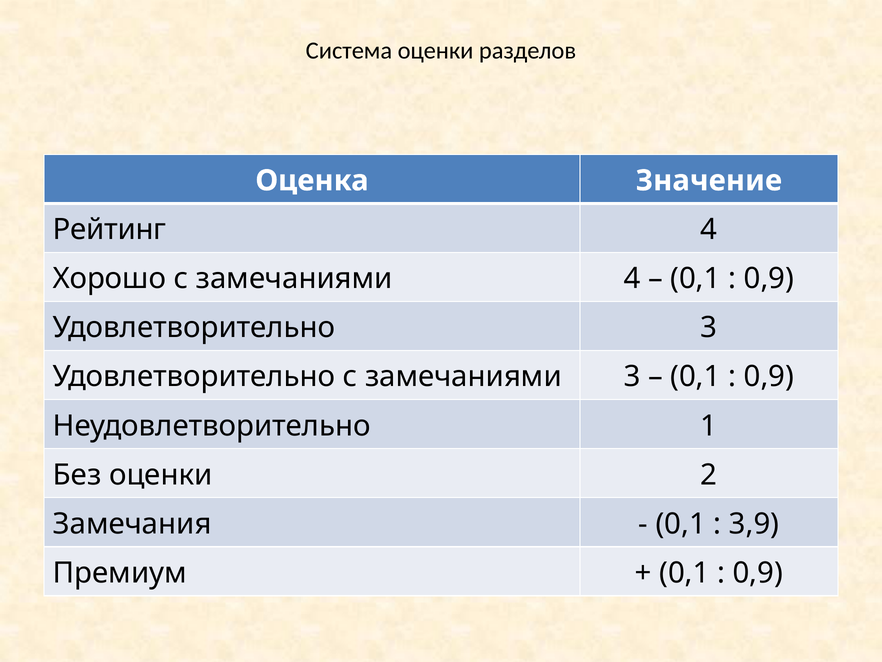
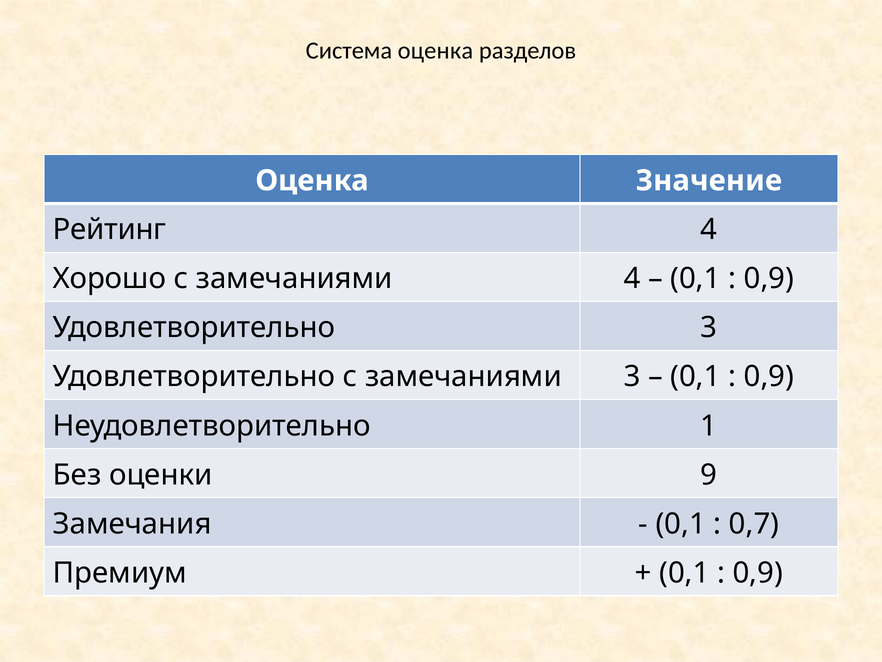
Система оценки: оценки -> оценка
2: 2 -> 9
3,9: 3,9 -> 0,7
